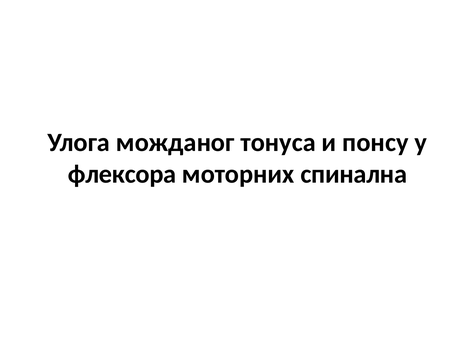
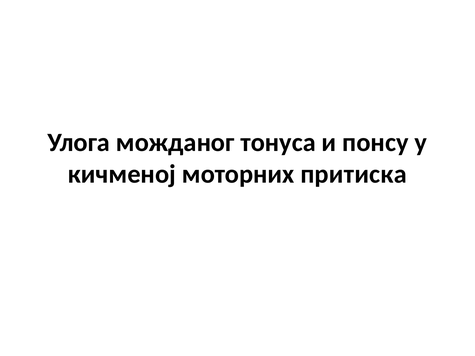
флексора: флексора -> кичменој
спинална: спинална -> притиска
